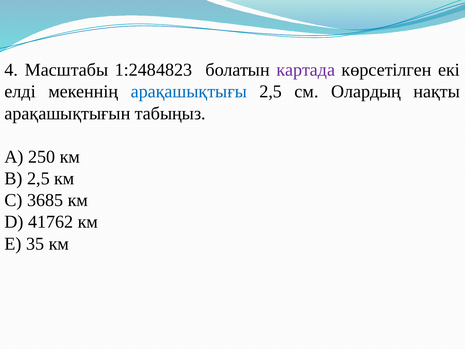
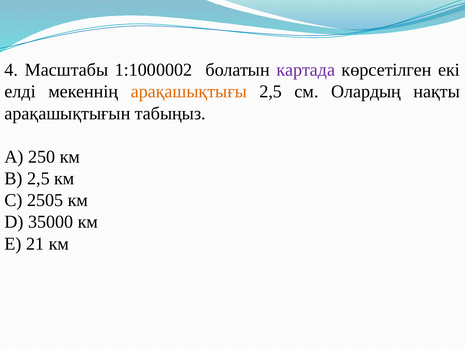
1:2484823: 1:2484823 -> 1:1000002
арақашықтығы colour: blue -> orange
3685: 3685 -> 2505
41762: 41762 -> 35000
35: 35 -> 21
